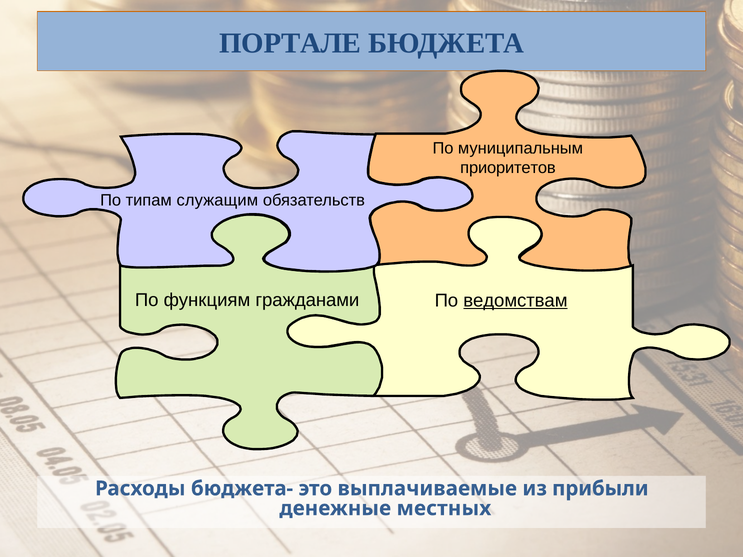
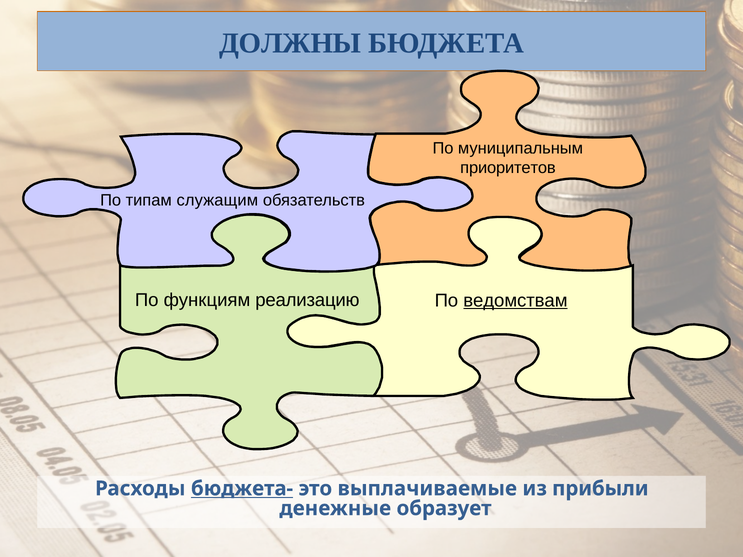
ПОРТАЛЕ: ПОРТАЛЕ -> ДОЛЖНЫ
гражданами: гражданами -> реализацию
бюджета- underline: none -> present
местных: местных -> образует
